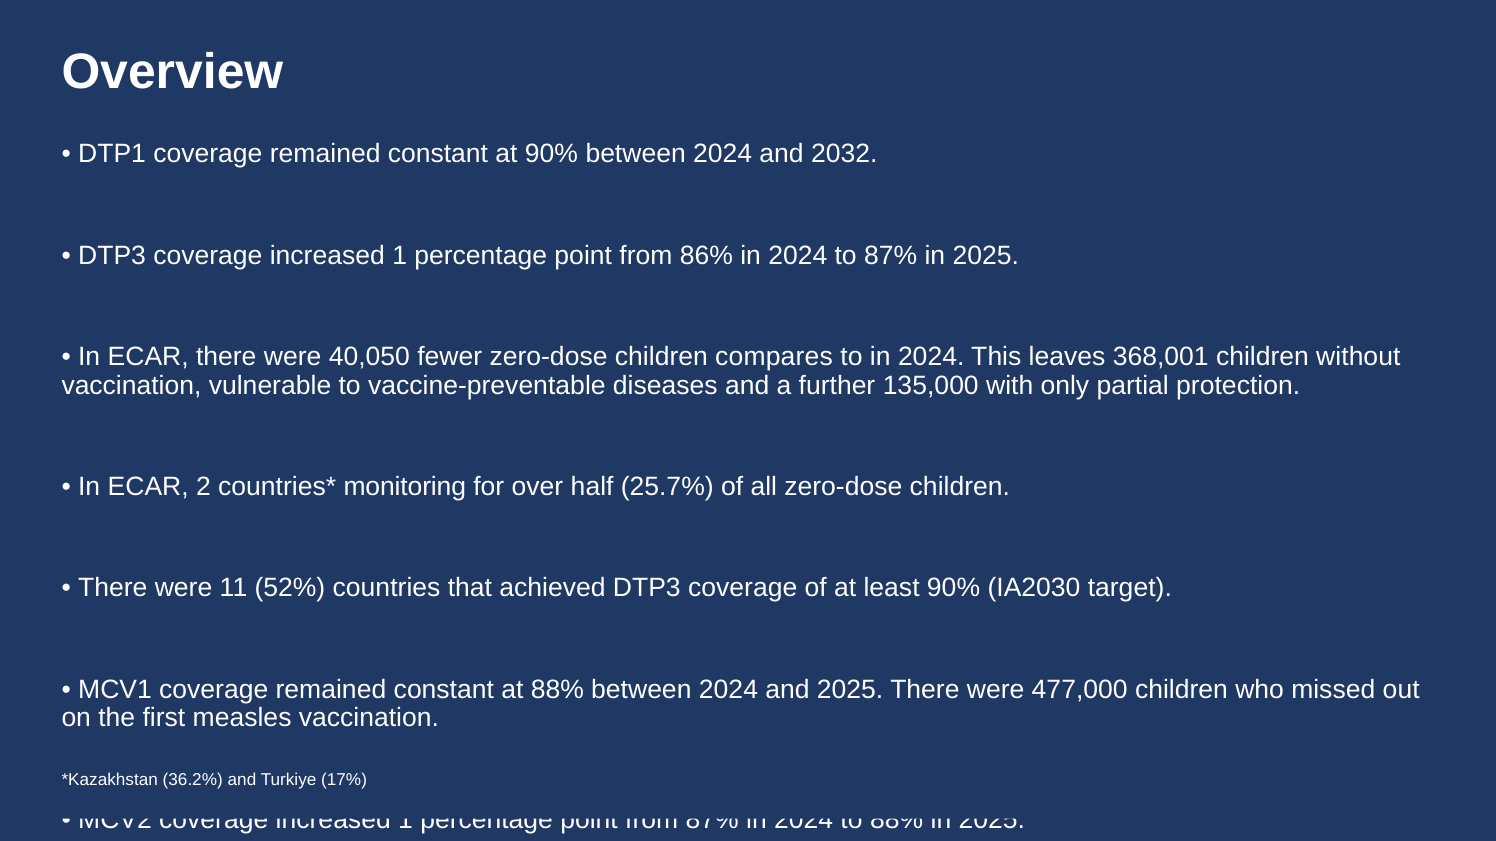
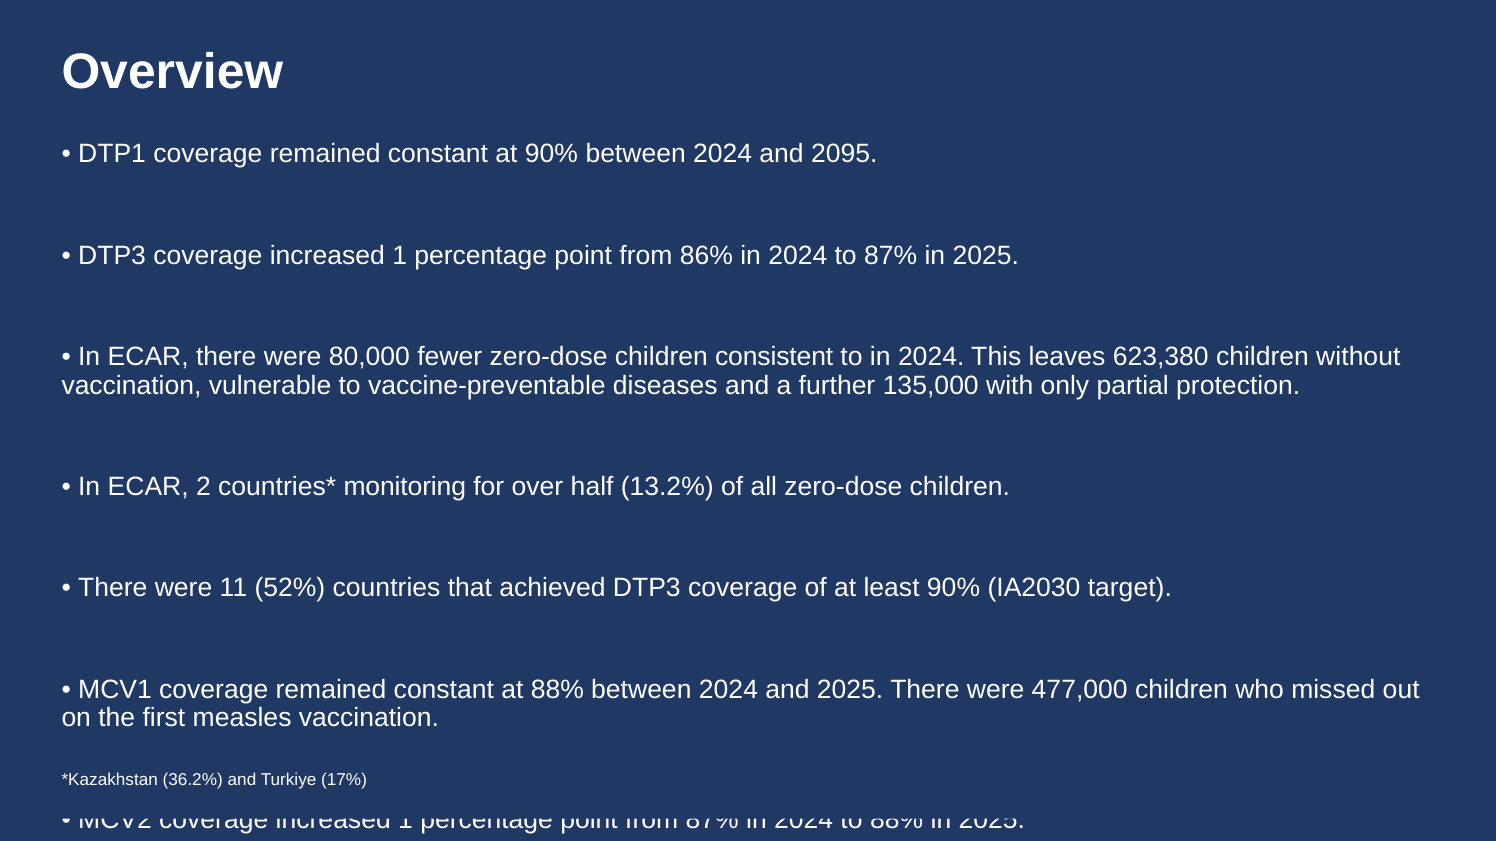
2032: 2032 -> 2095
40,050: 40,050 -> 80,000
compares: compares -> consistent
368,001: 368,001 -> 623,380
25.7%: 25.7% -> 13.2%
